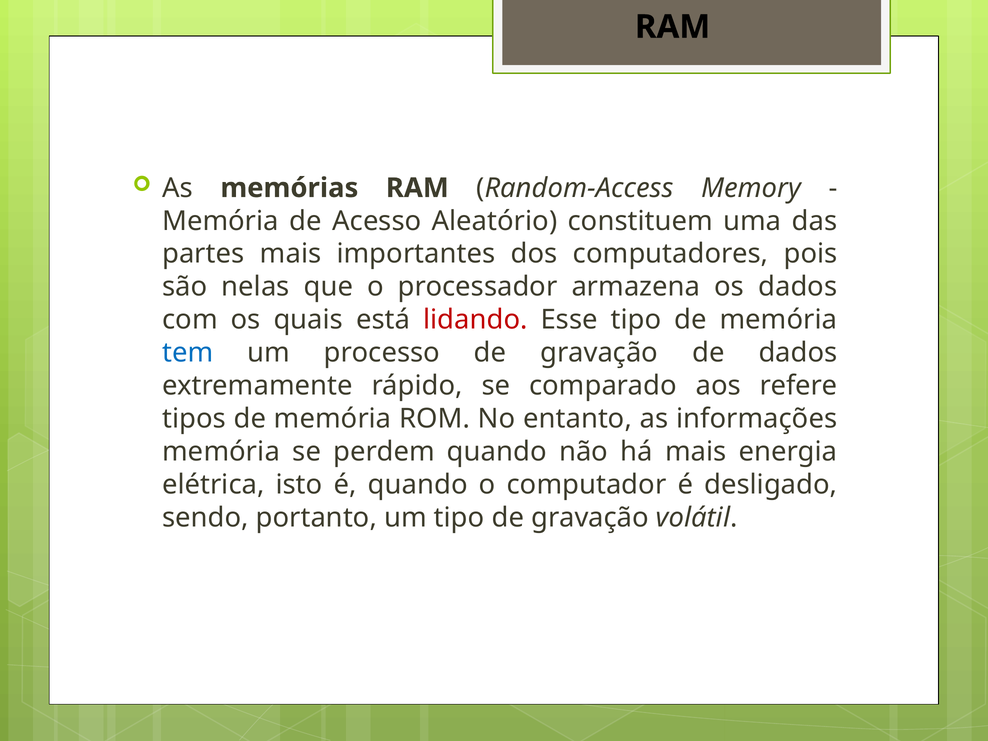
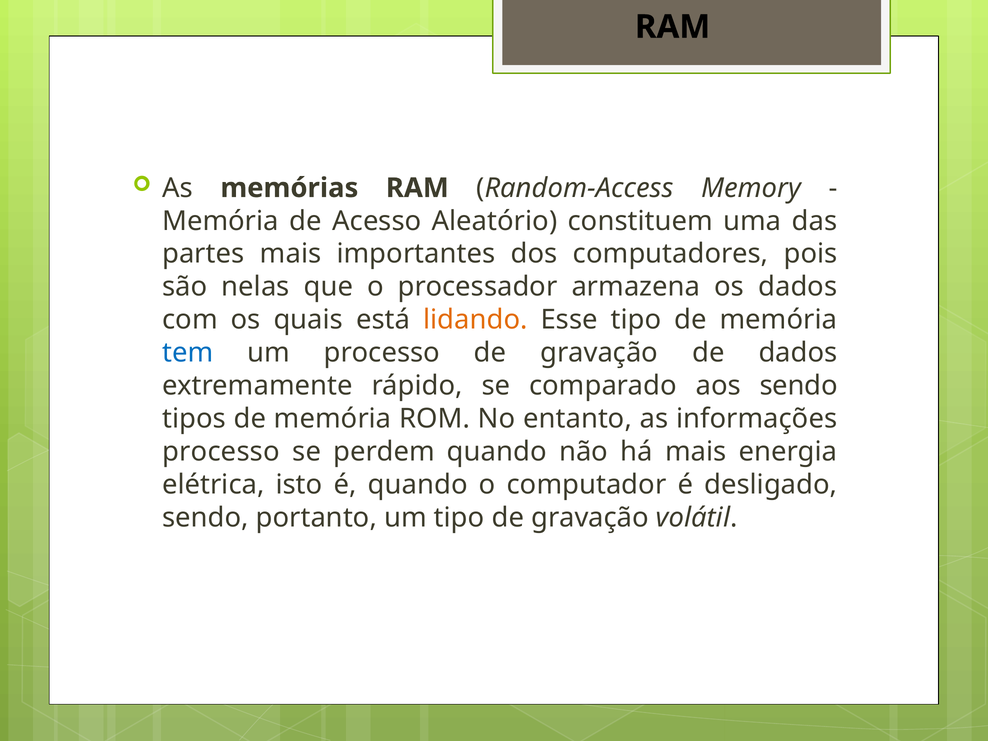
lidando colour: red -> orange
aos refere: refere -> sendo
memória at (221, 452): memória -> processo
